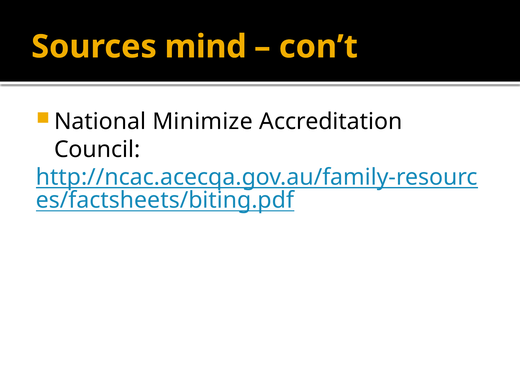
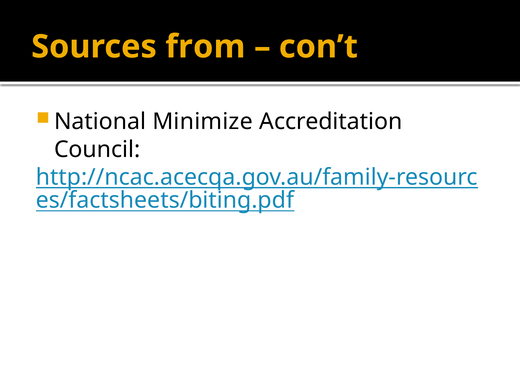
mind: mind -> from
